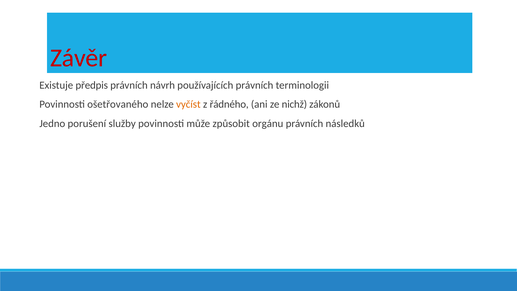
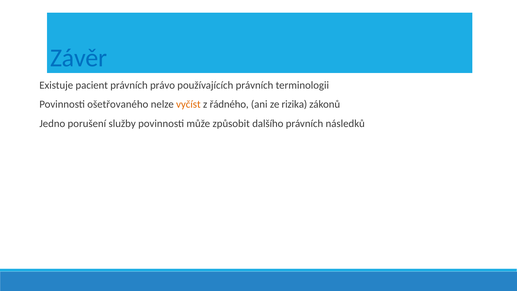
Závěr colour: red -> blue
předpis: předpis -> pacient
návrh: návrh -> právo
nichž: nichž -> rizika
orgánu: orgánu -> dalšího
